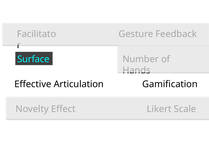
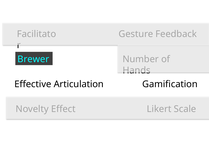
Surface: Surface -> Brewer
